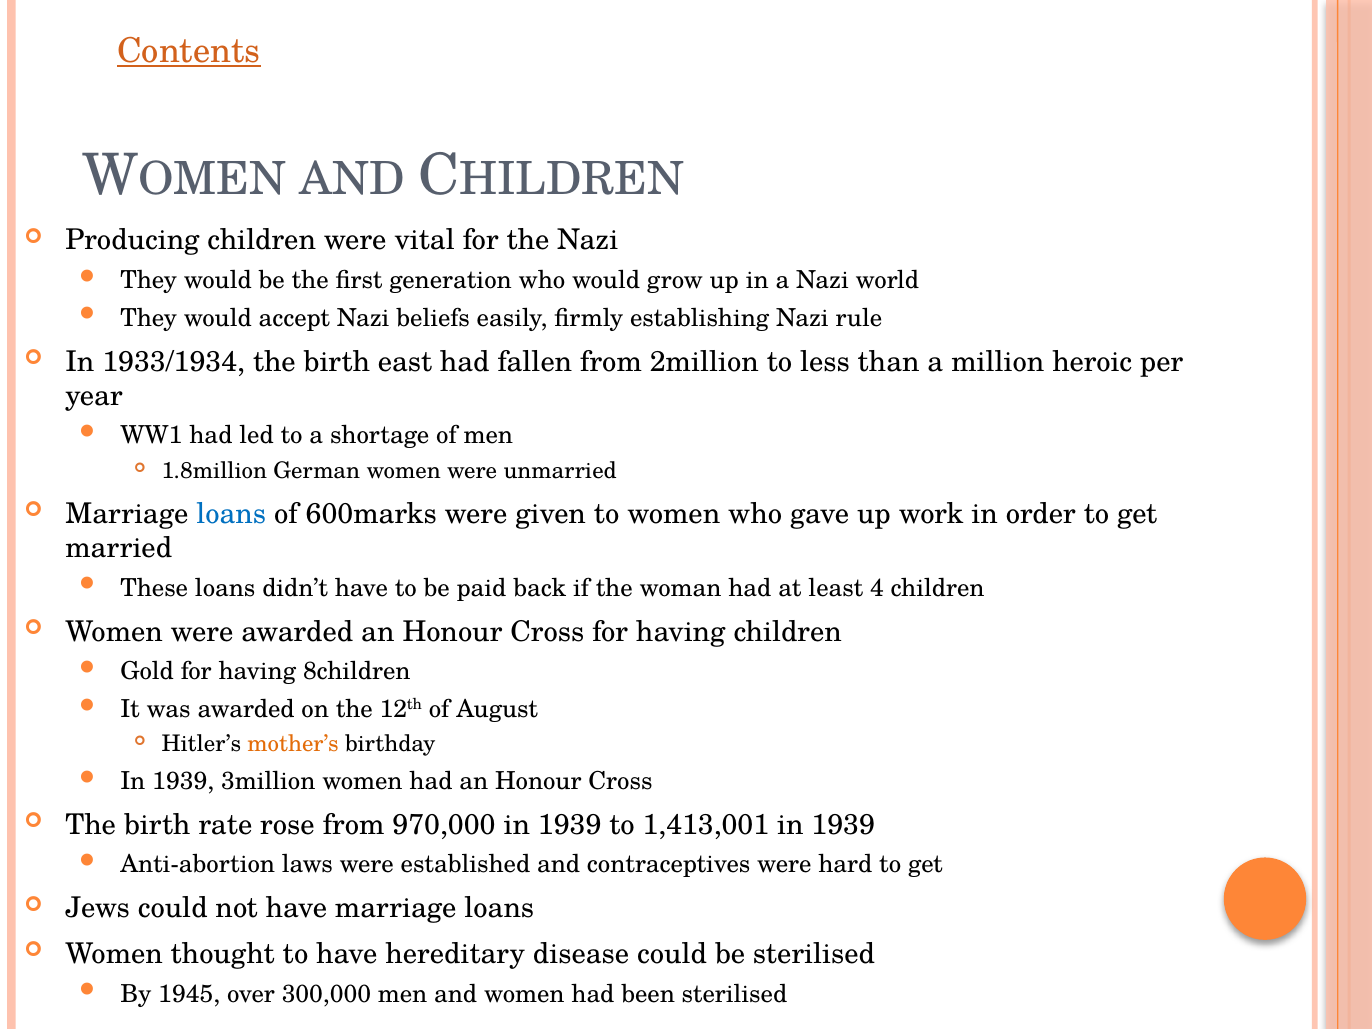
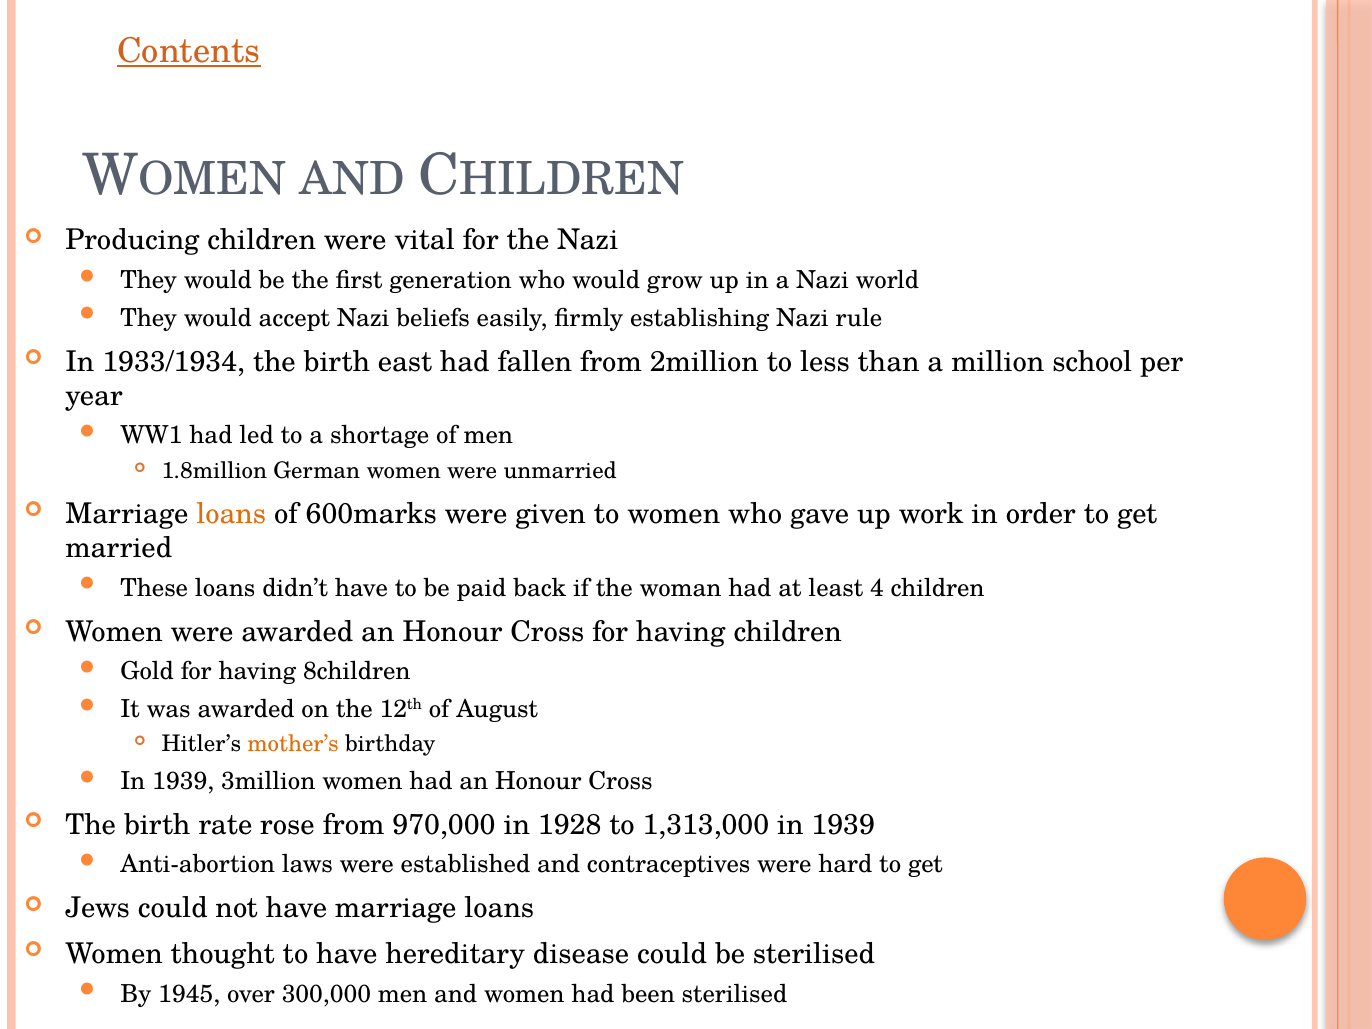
heroic: heroic -> school
loans at (231, 514) colour: blue -> orange
970,000 in 1939: 1939 -> 1928
1,413,001: 1,413,001 -> 1,313,000
